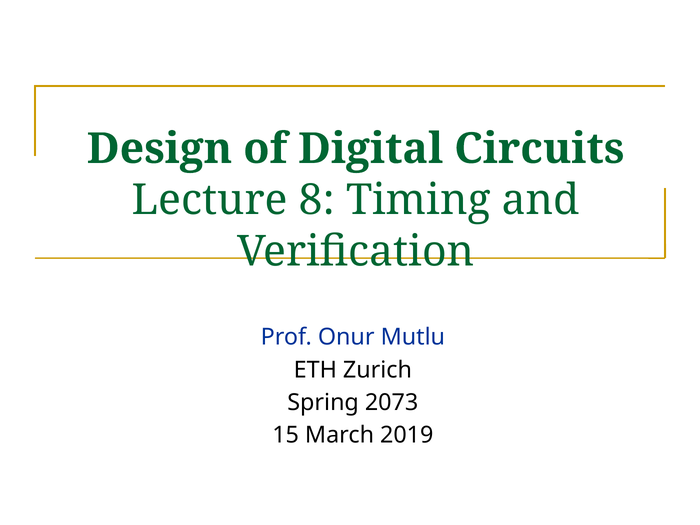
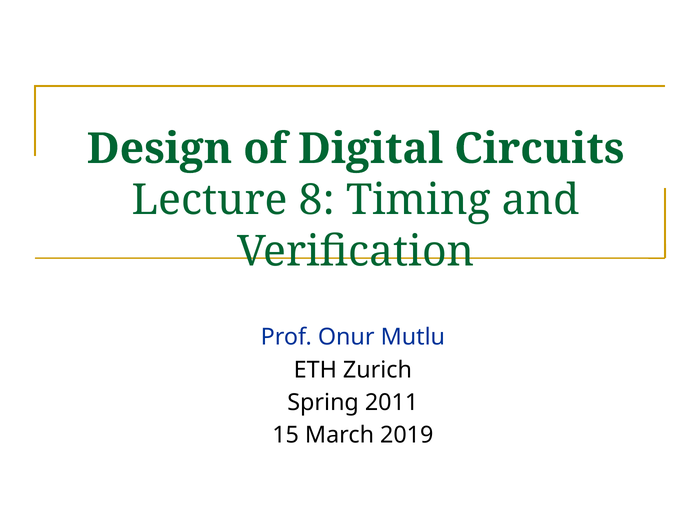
2073: 2073 -> 2011
